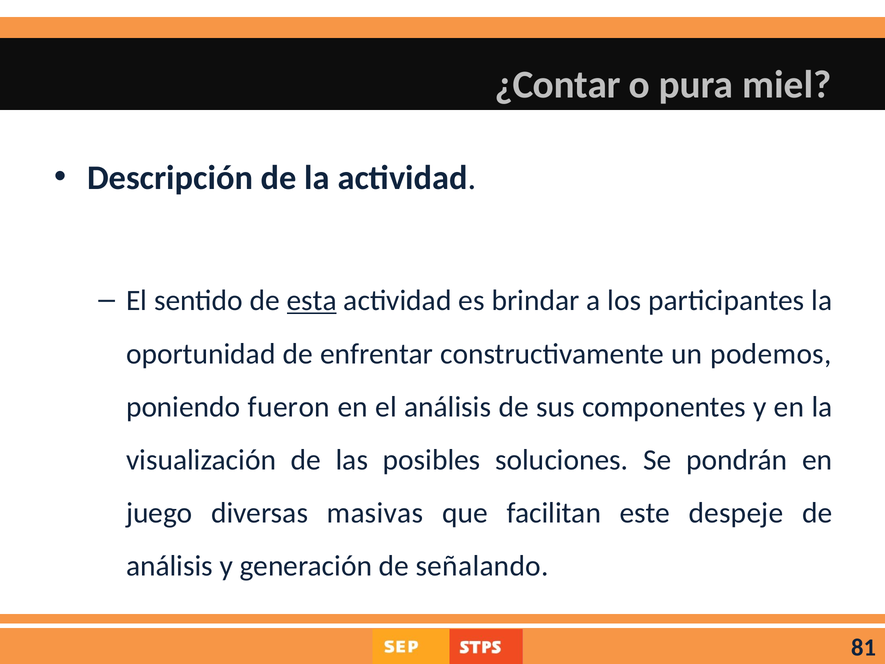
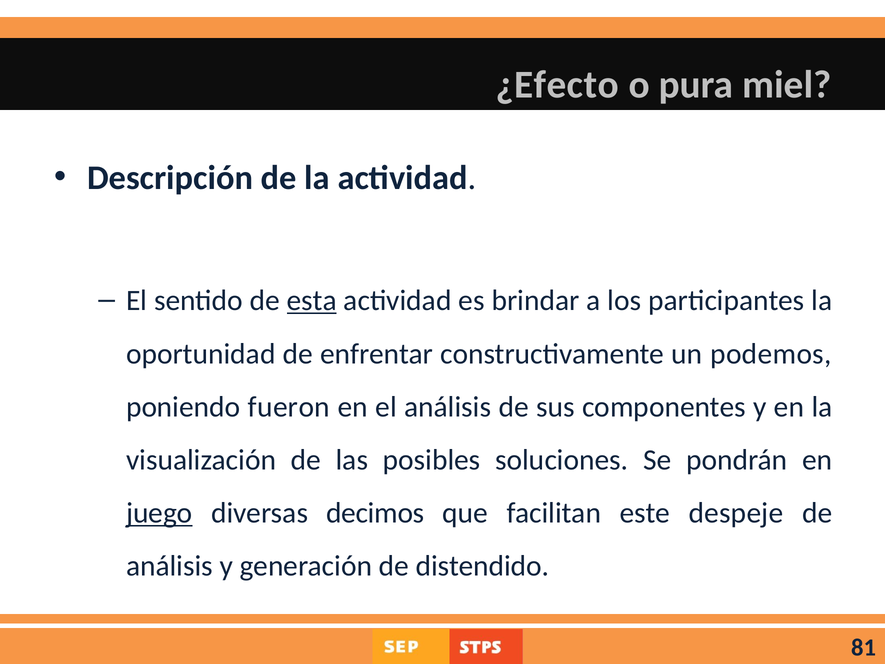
¿Contar: ¿Contar -> ¿Efecto
juego underline: none -> present
masivas: masivas -> decimos
señalando: señalando -> distendido
